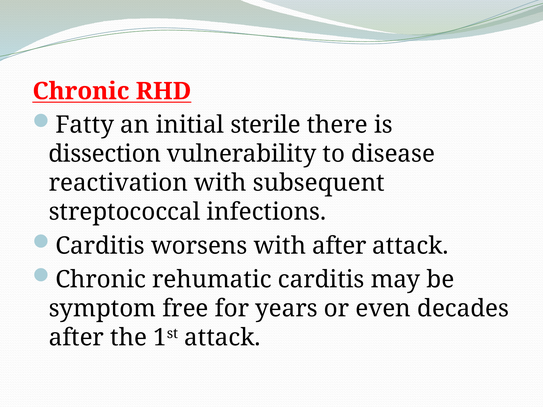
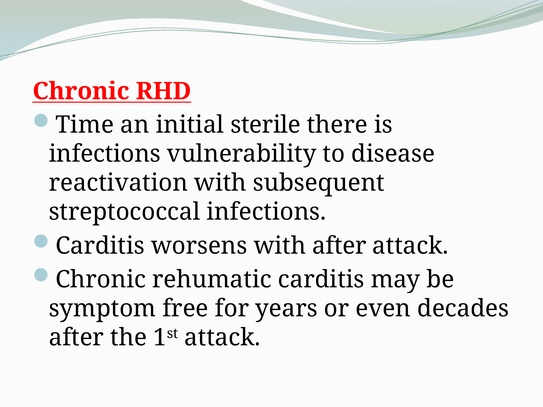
Fatty: Fatty -> Time
dissection at (105, 154): dissection -> infections
